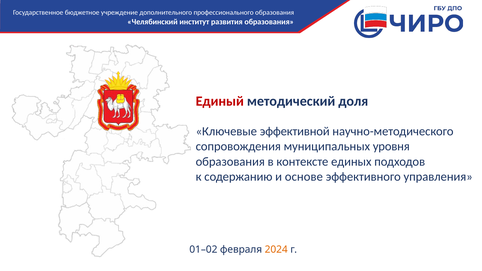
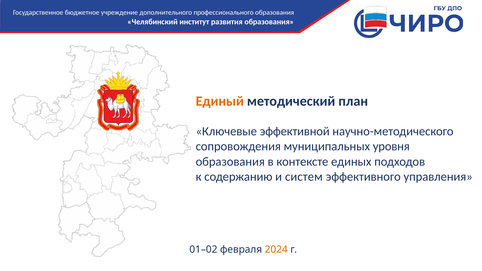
Единый colour: red -> orange
доля: доля -> план
основе: основе -> систем
